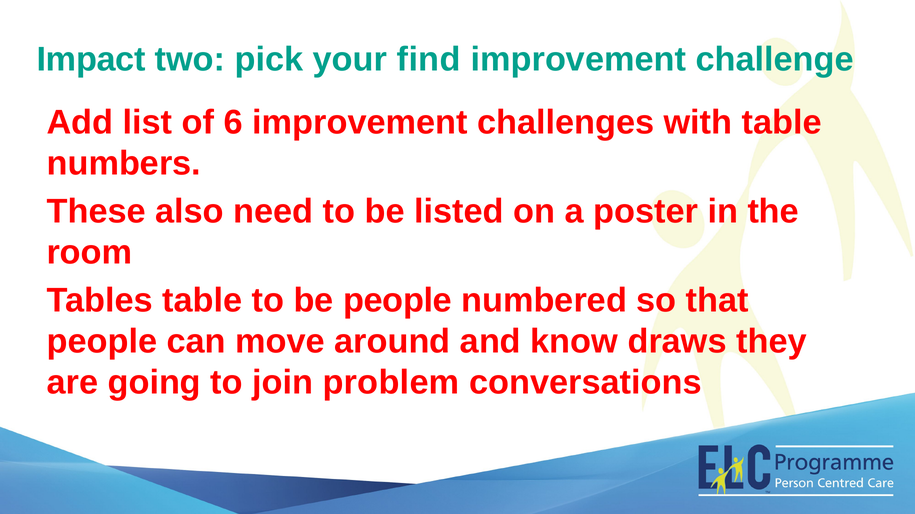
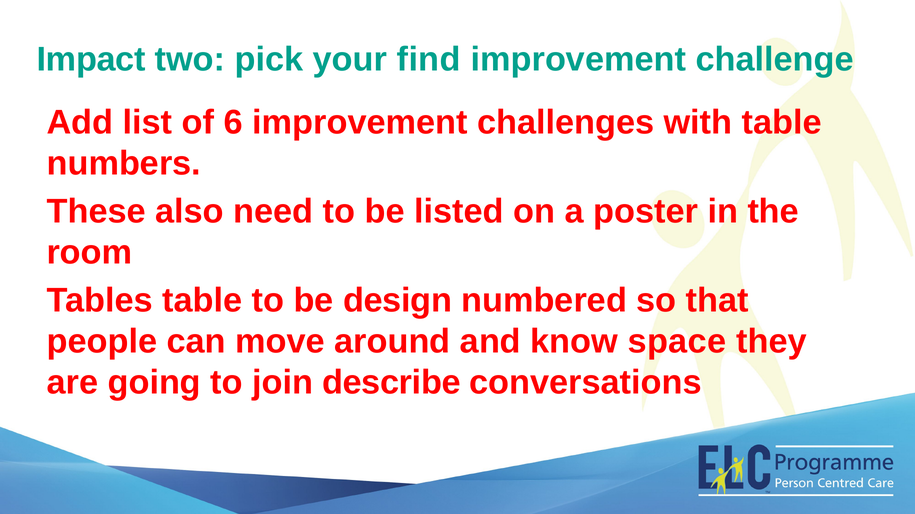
be people: people -> design
draws: draws -> space
problem: problem -> describe
